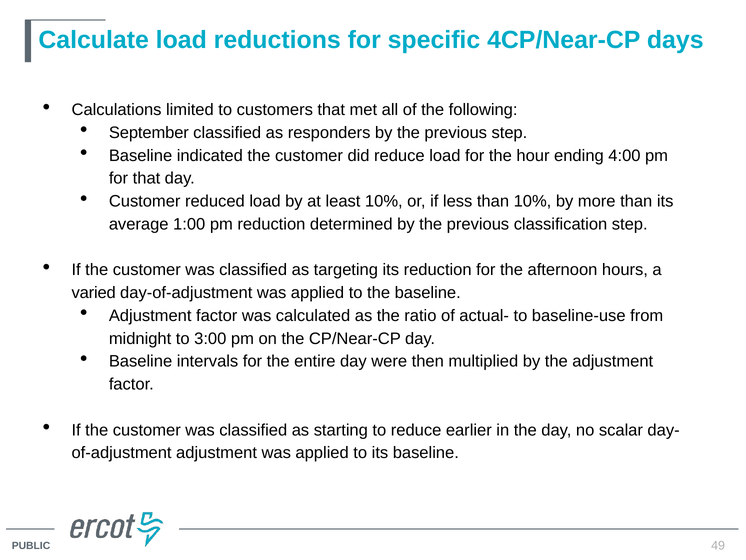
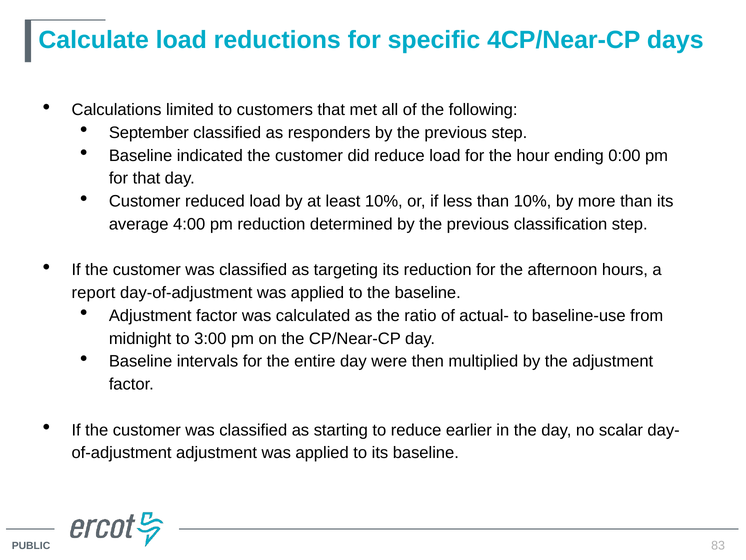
4:00: 4:00 -> 0:00
1:00: 1:00 -> 4:00
varied: varied -> report
49: 49 -> 83
